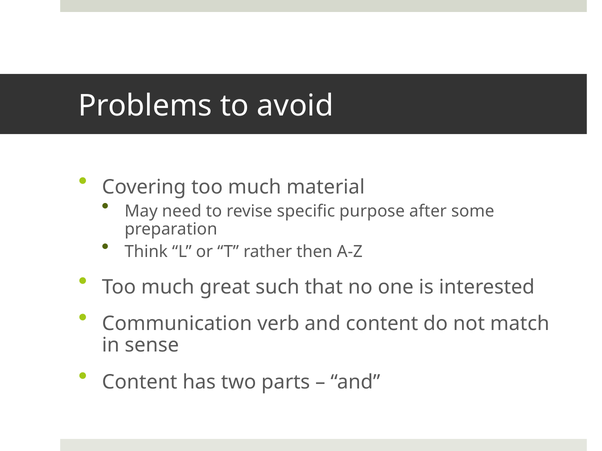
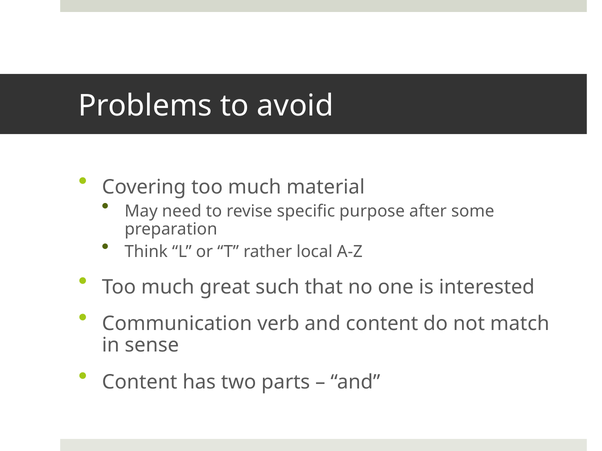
then: then -> local
